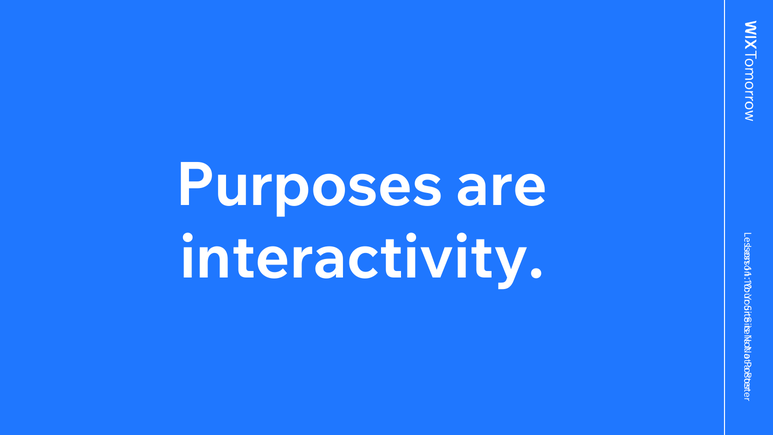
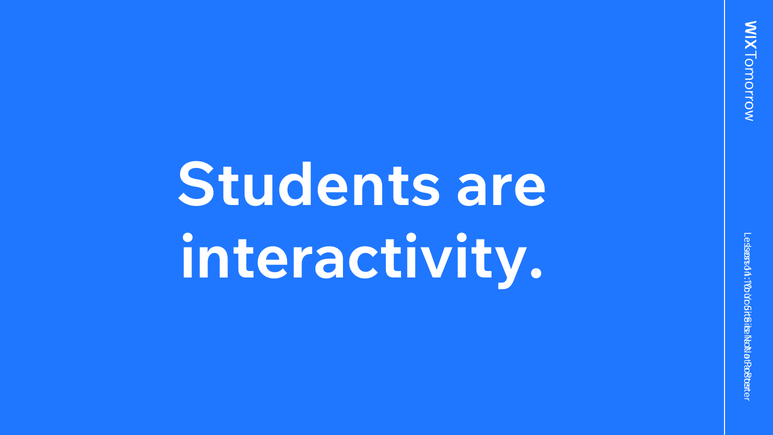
Purposes: Purposes -> Students
